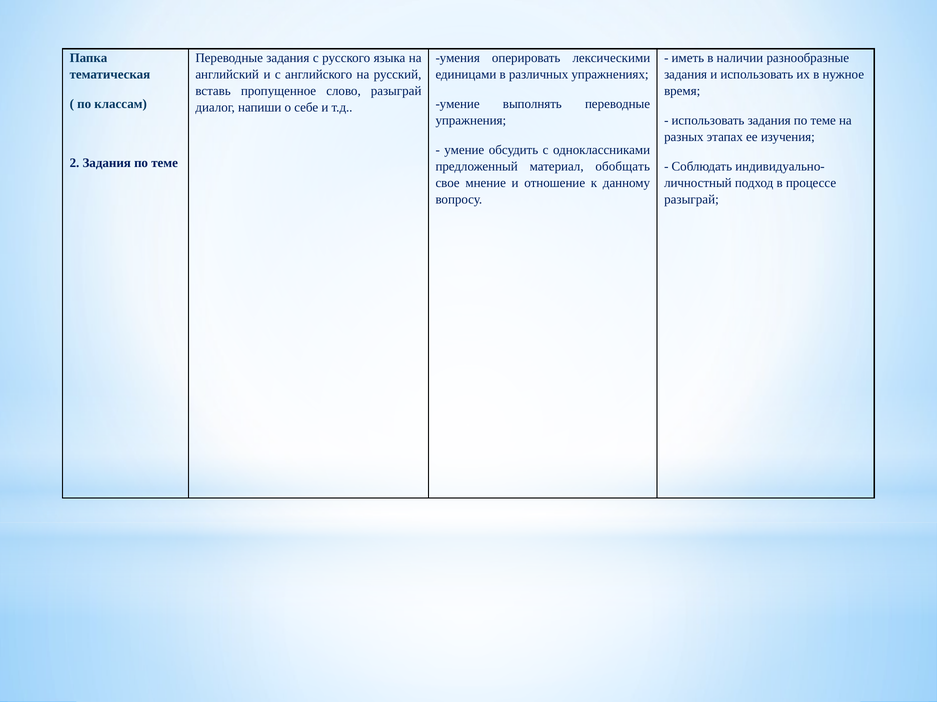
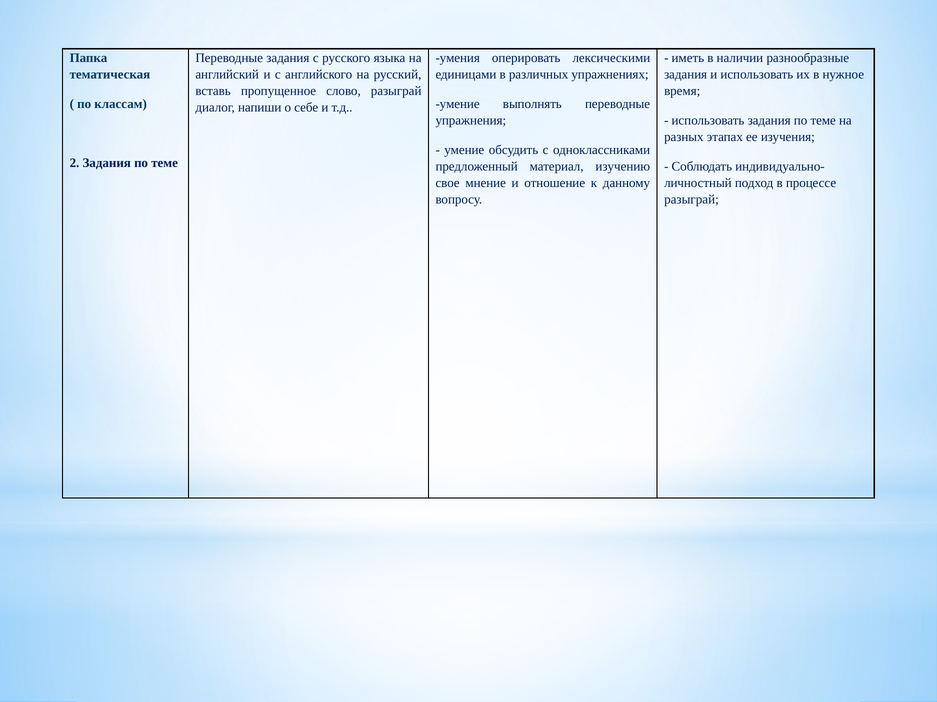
обобщать: обобщать -> изучению
